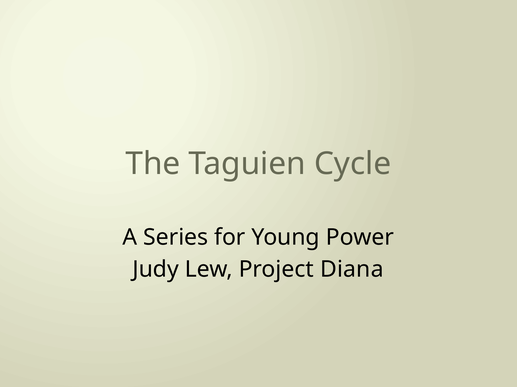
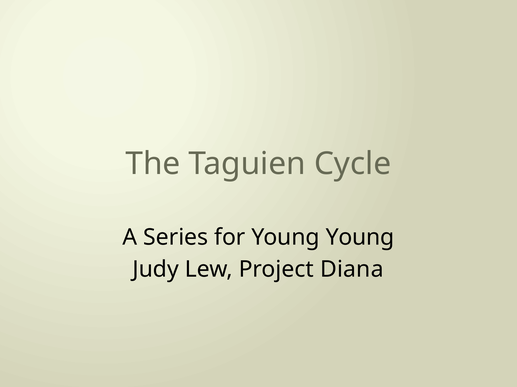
Young Power: Power -> Young
